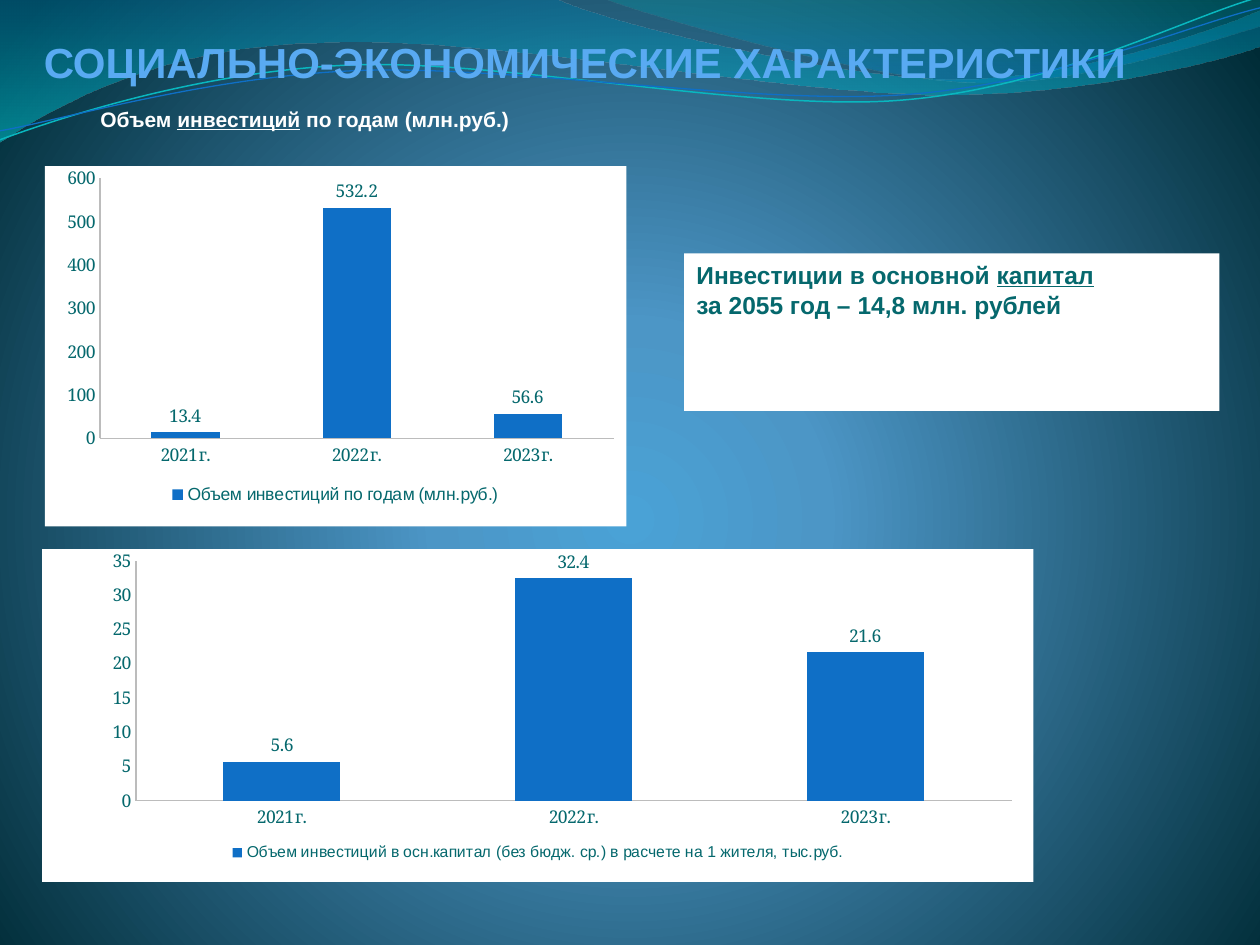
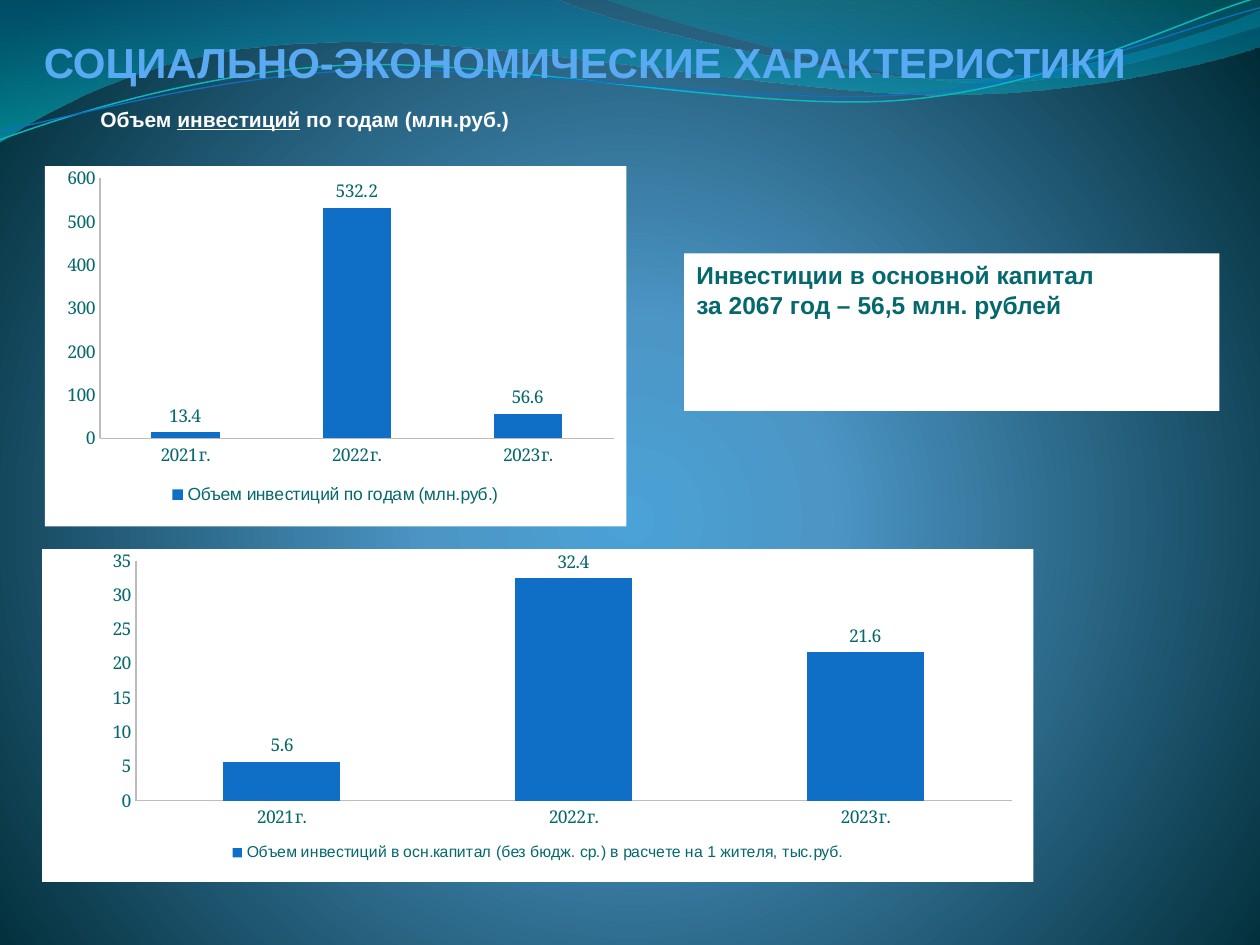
капитал underline: present -> none
2055: 2055 -> 2067
14,8: 14,8 -> 56,5
